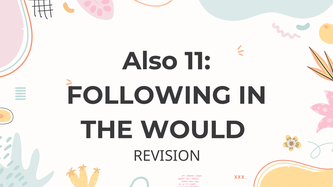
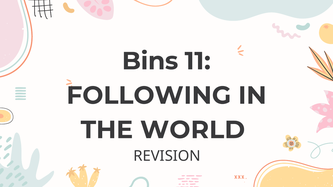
Also: Also -> Bins
WOULD: WOULD -> WORLD
